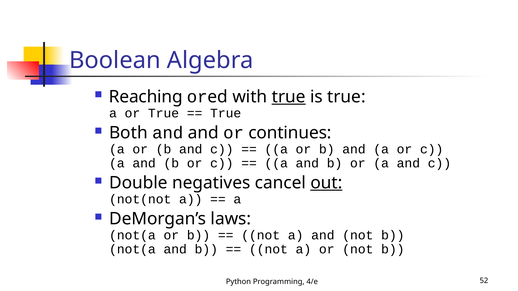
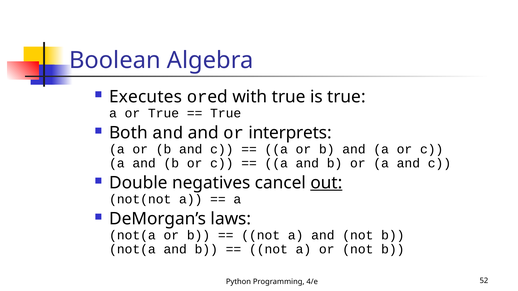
Reaching: Reaching -> Executes
true at (289, 97) underline: present -> none
continues: continues -> interprets
